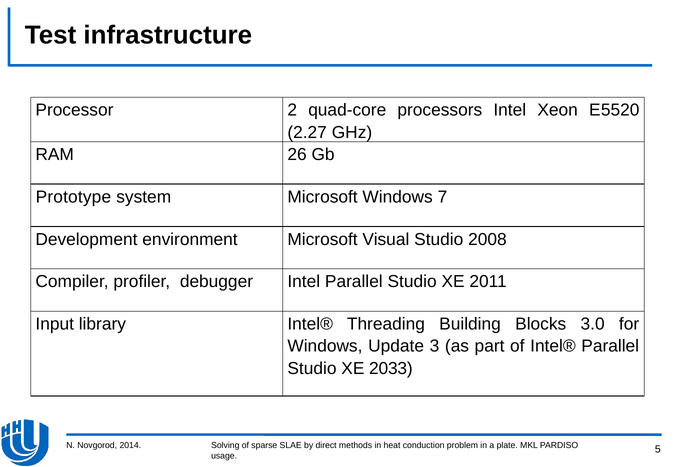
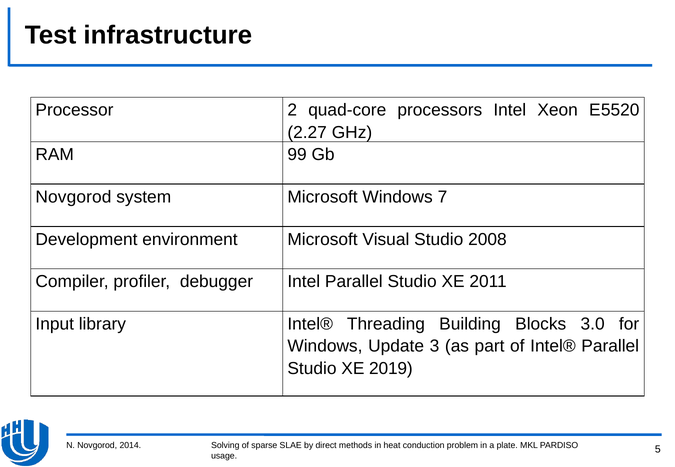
26: 26 -> 99
Prototype at (73, 197): Prototype -> Novgorod
2033: 2033 -> 2019
